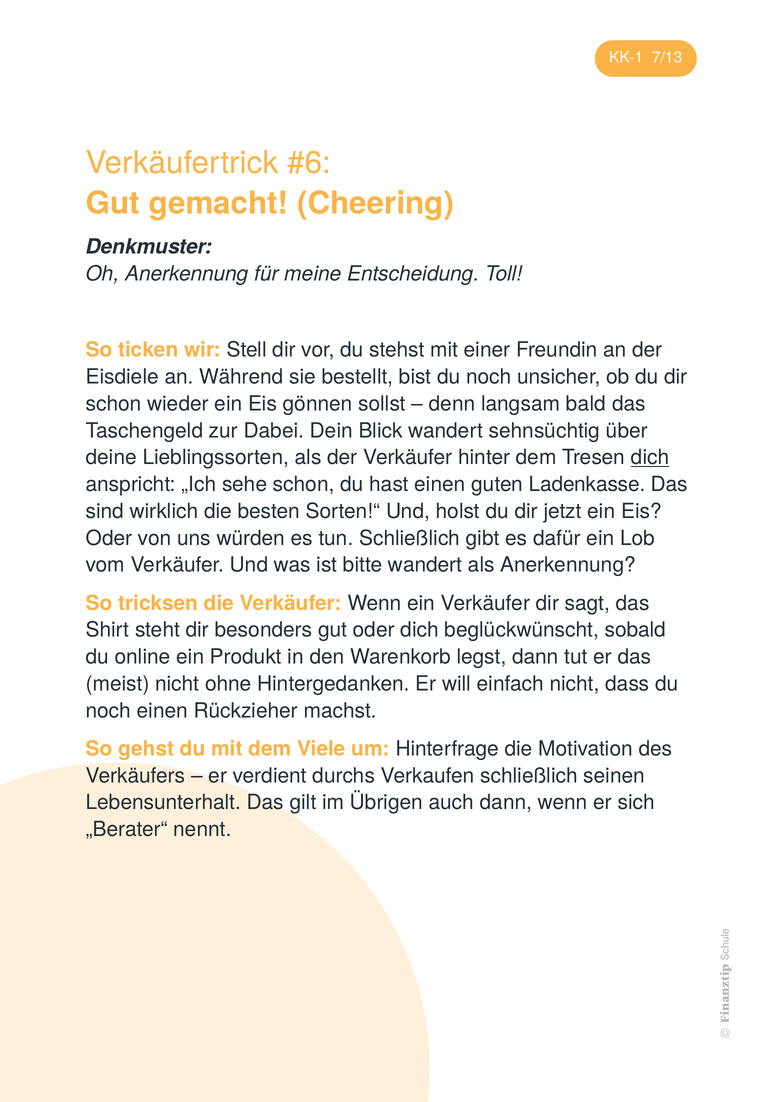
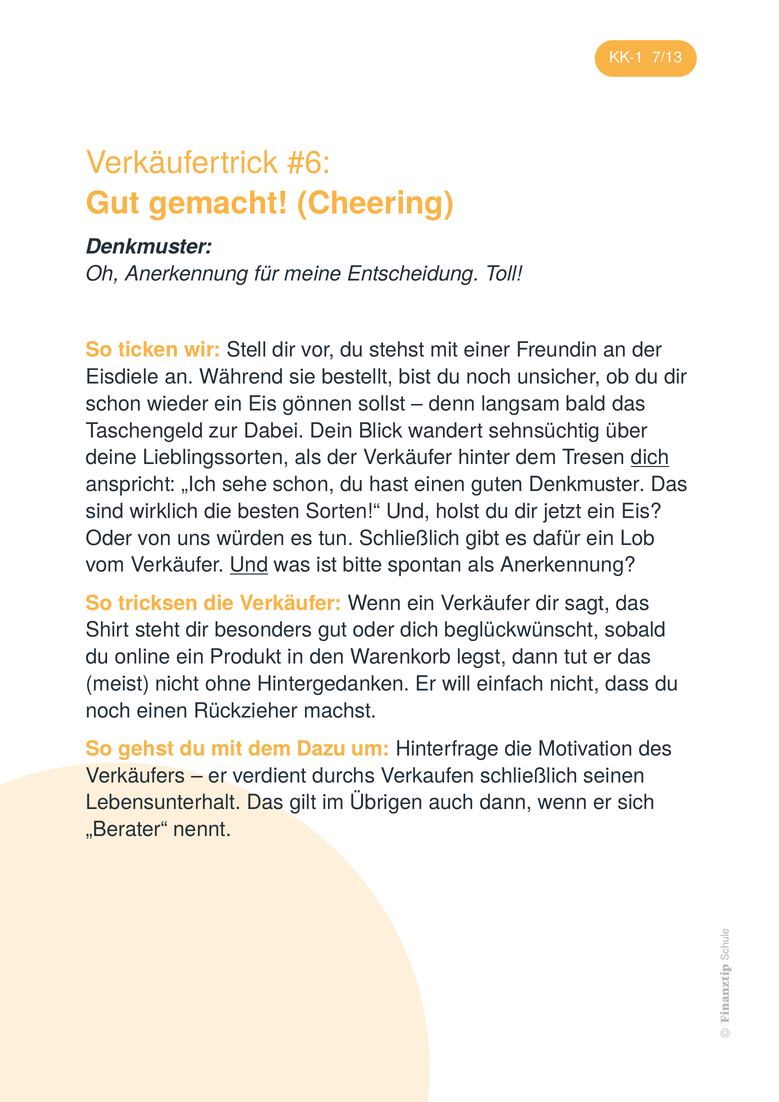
guten Ladenkasse: Ladenkasse -> Denkmuster
Und at (249, 565) underline: none -> present
bitte wandert: wandert -> spontan
Viele: Viele -> Dazu
